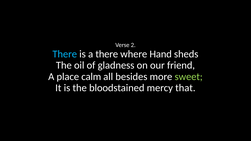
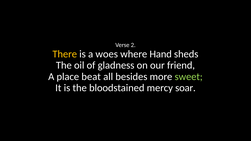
There at (65, 54) colour: light blue -> yellow
a there: there -> woes
calm: calm -> beat
that: that -> soar
